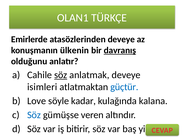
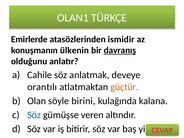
atasözlerinden deveye: deveye -> ismidir
söz at (61, 75) underline: present -> none
isimleri: isimleri -> orantılı
güçtür colour: blue -> orange
Love: Love -> Olan
kadar: kadar -> birini
